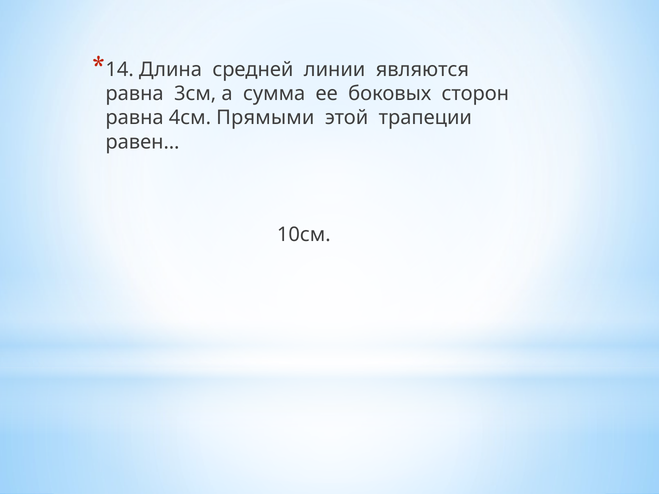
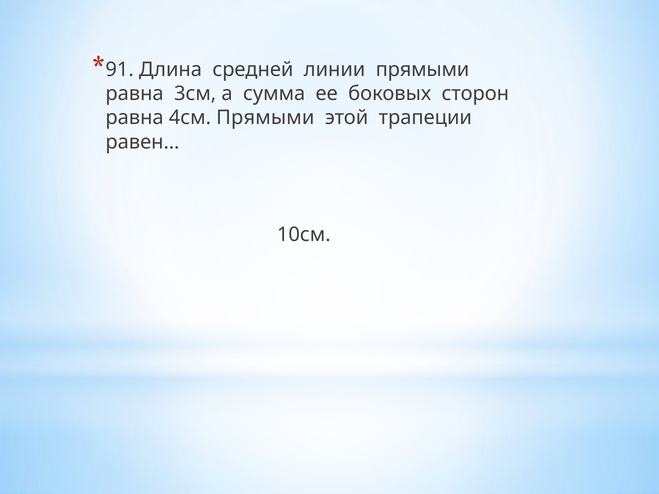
14: 14 -> 91
линии являются: являются -> прямыми
